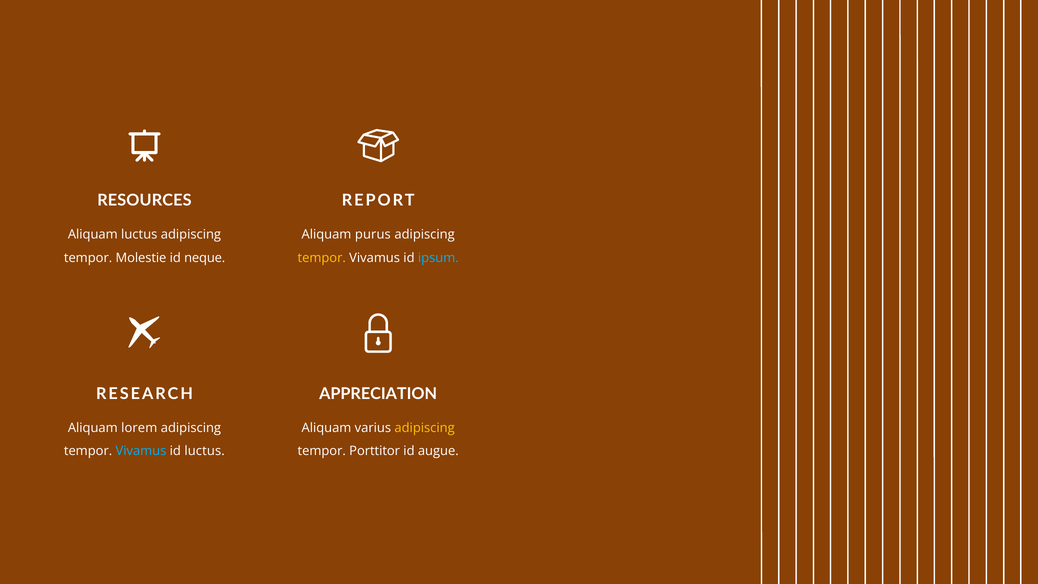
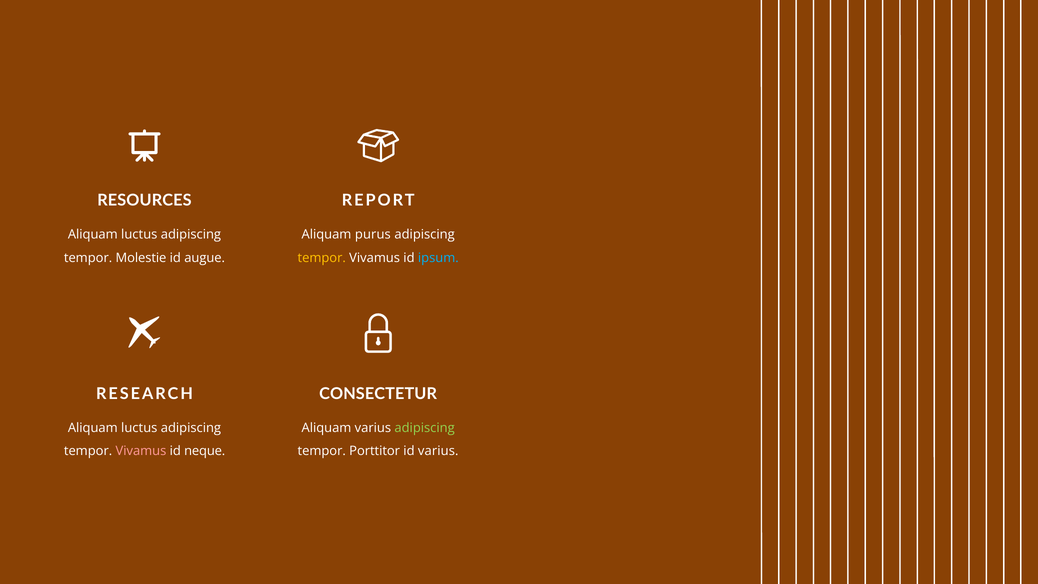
neque: neque -> augue
APPRECIATION: APPRECIATION -> CONSECTETUR
lorem at (139, 428): lorem -> luctus
adipiscing at (425, 428) colour: yellow -> light green
Vivamus at (141, 451) colour: light blue -> pink
id luctus: luctus -> neque
id augue: augue -> varius
